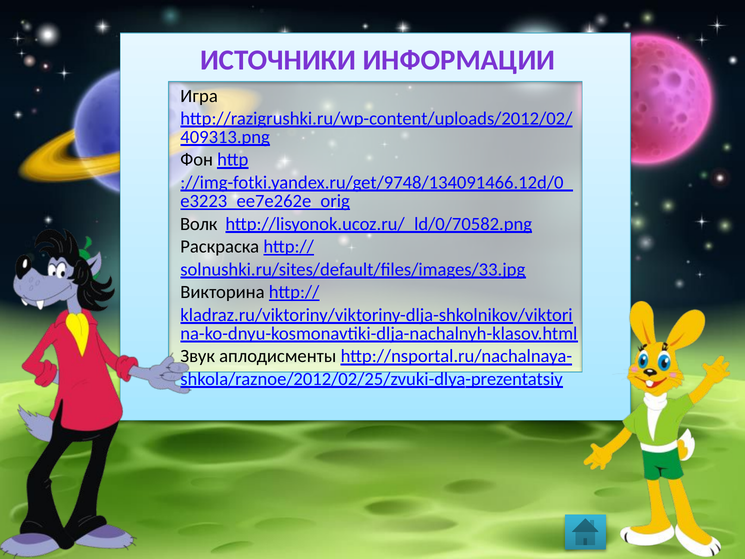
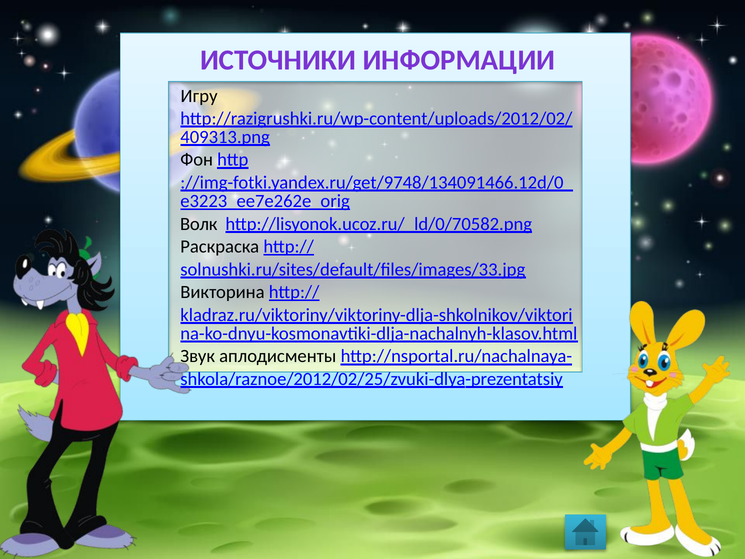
Игра: Игра -> Игру
